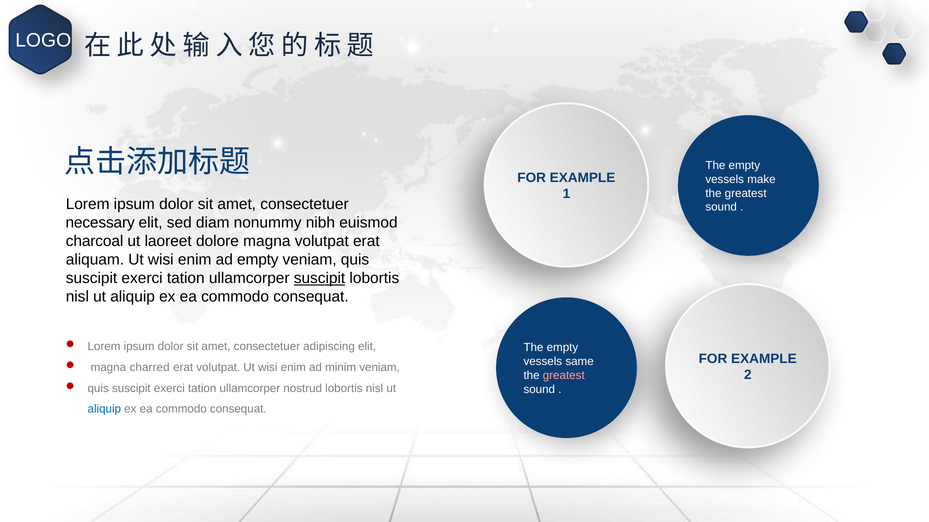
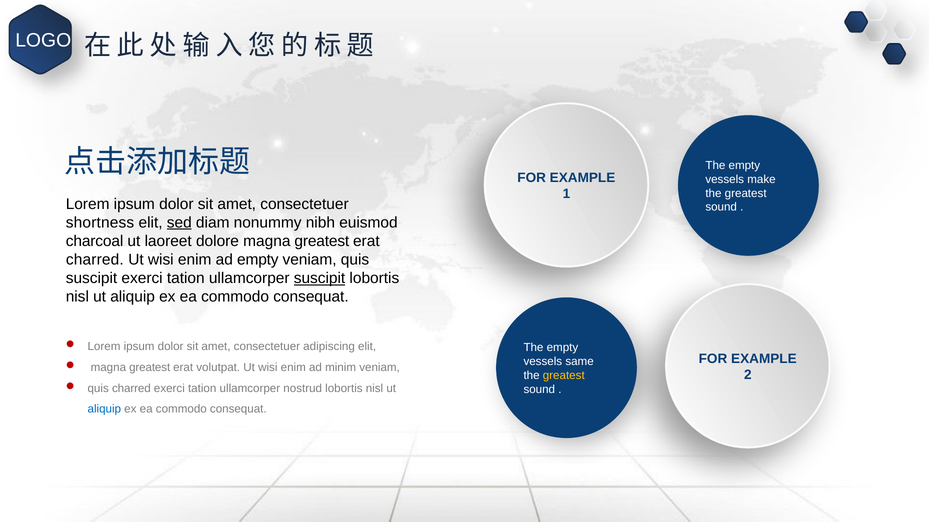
necessary: necessary -> shortness
sed underline: none -> present
dolore magna volutpat: volutpat -> greatest
aliquam at (95, 260): aliquam -> charred
charred at (150, 368): charred -> greatest
greatest at (564, 376) colour: pink -> yellow
suscipit at (131, 389): suscipit -> charred
